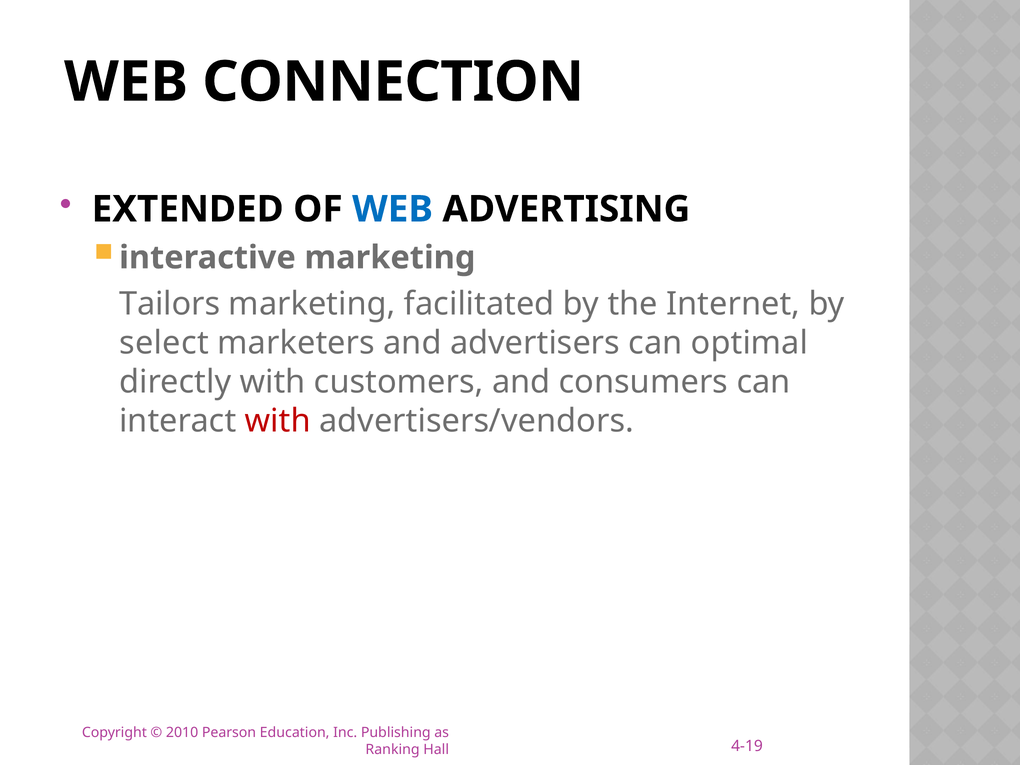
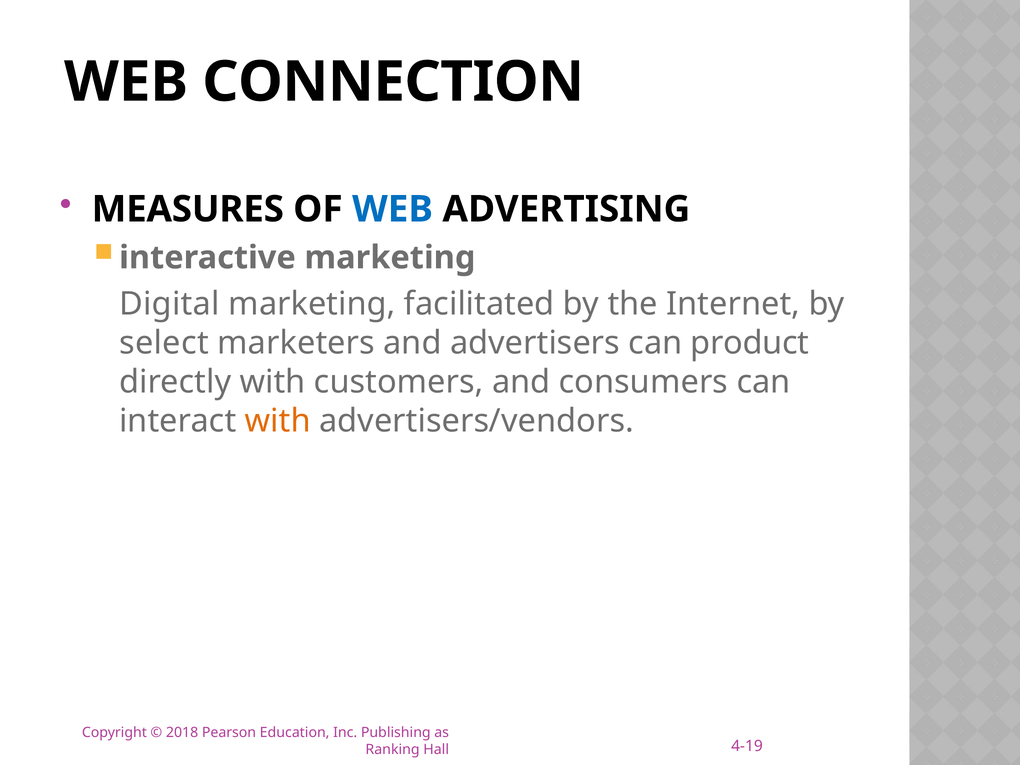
EXTENDED: EXTENDED -> MEASURES
Tailors: Tailors -> Digital
optimal: optimal -> product
with at (278, 421) colour: red -> orange
2010: 2010 -> 2018
